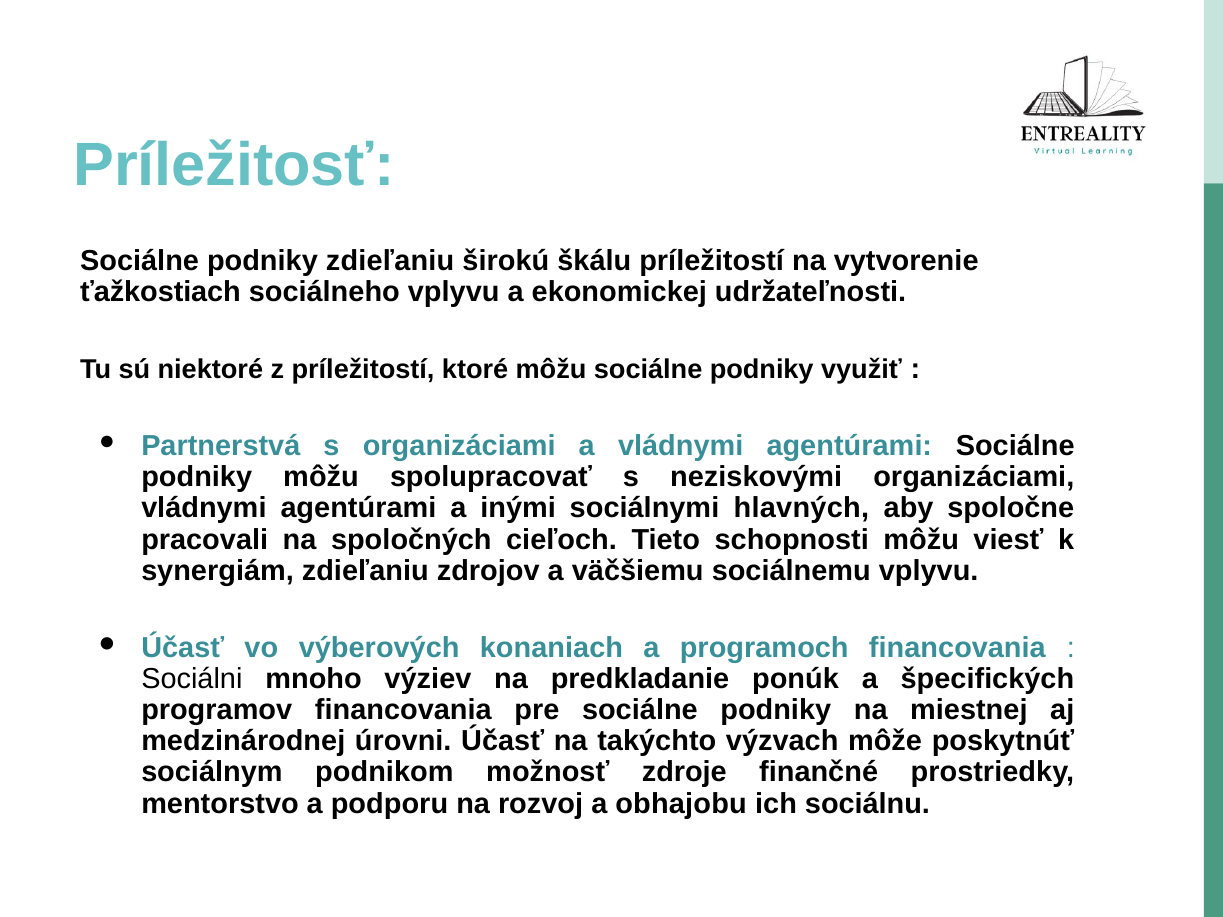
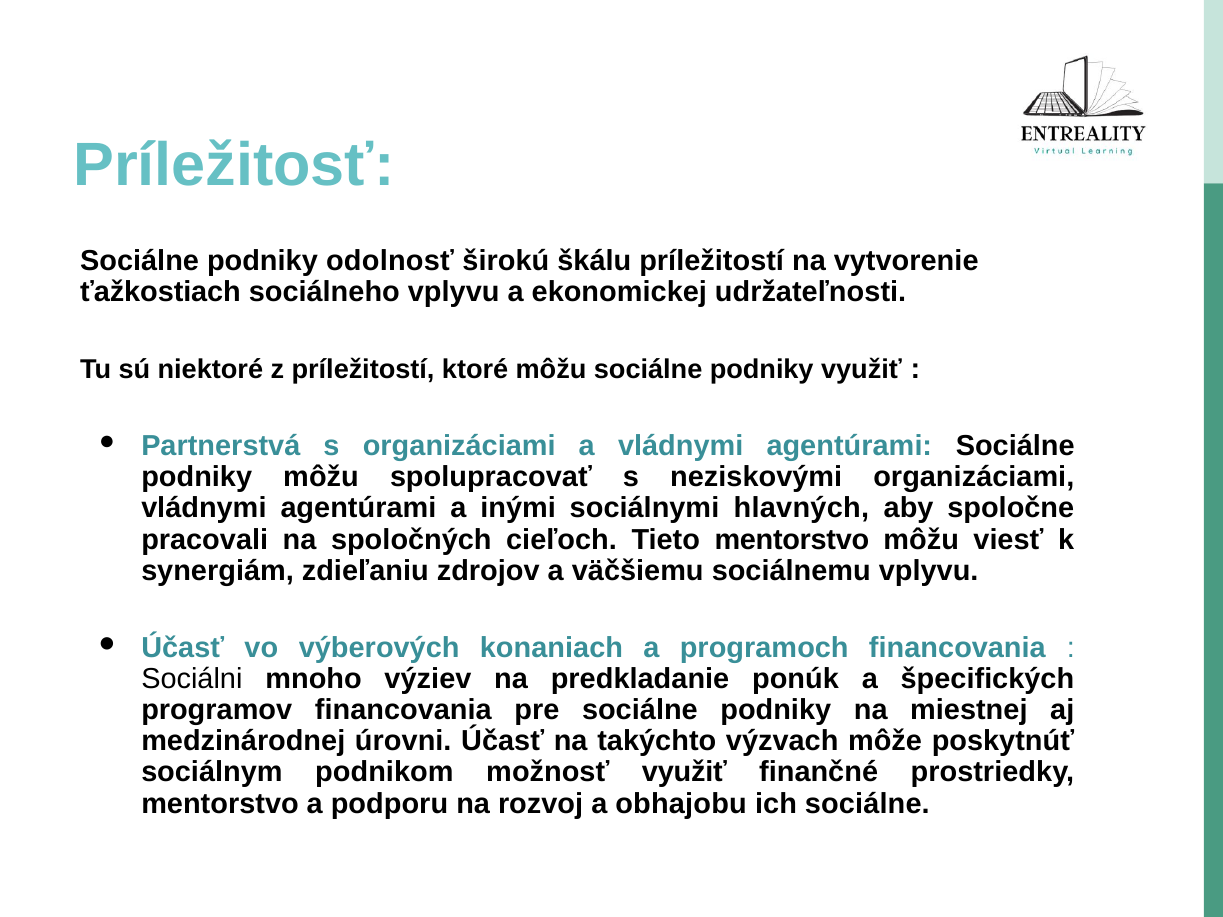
podniky zdieľaniu: zdieľaniu -> odolnosť
Tieto schopnosti: schopnosti -> mentorstvo
možnosť zdroje: zdroje -> využiť
ich sociálnu: sociálnu -> sociálne
